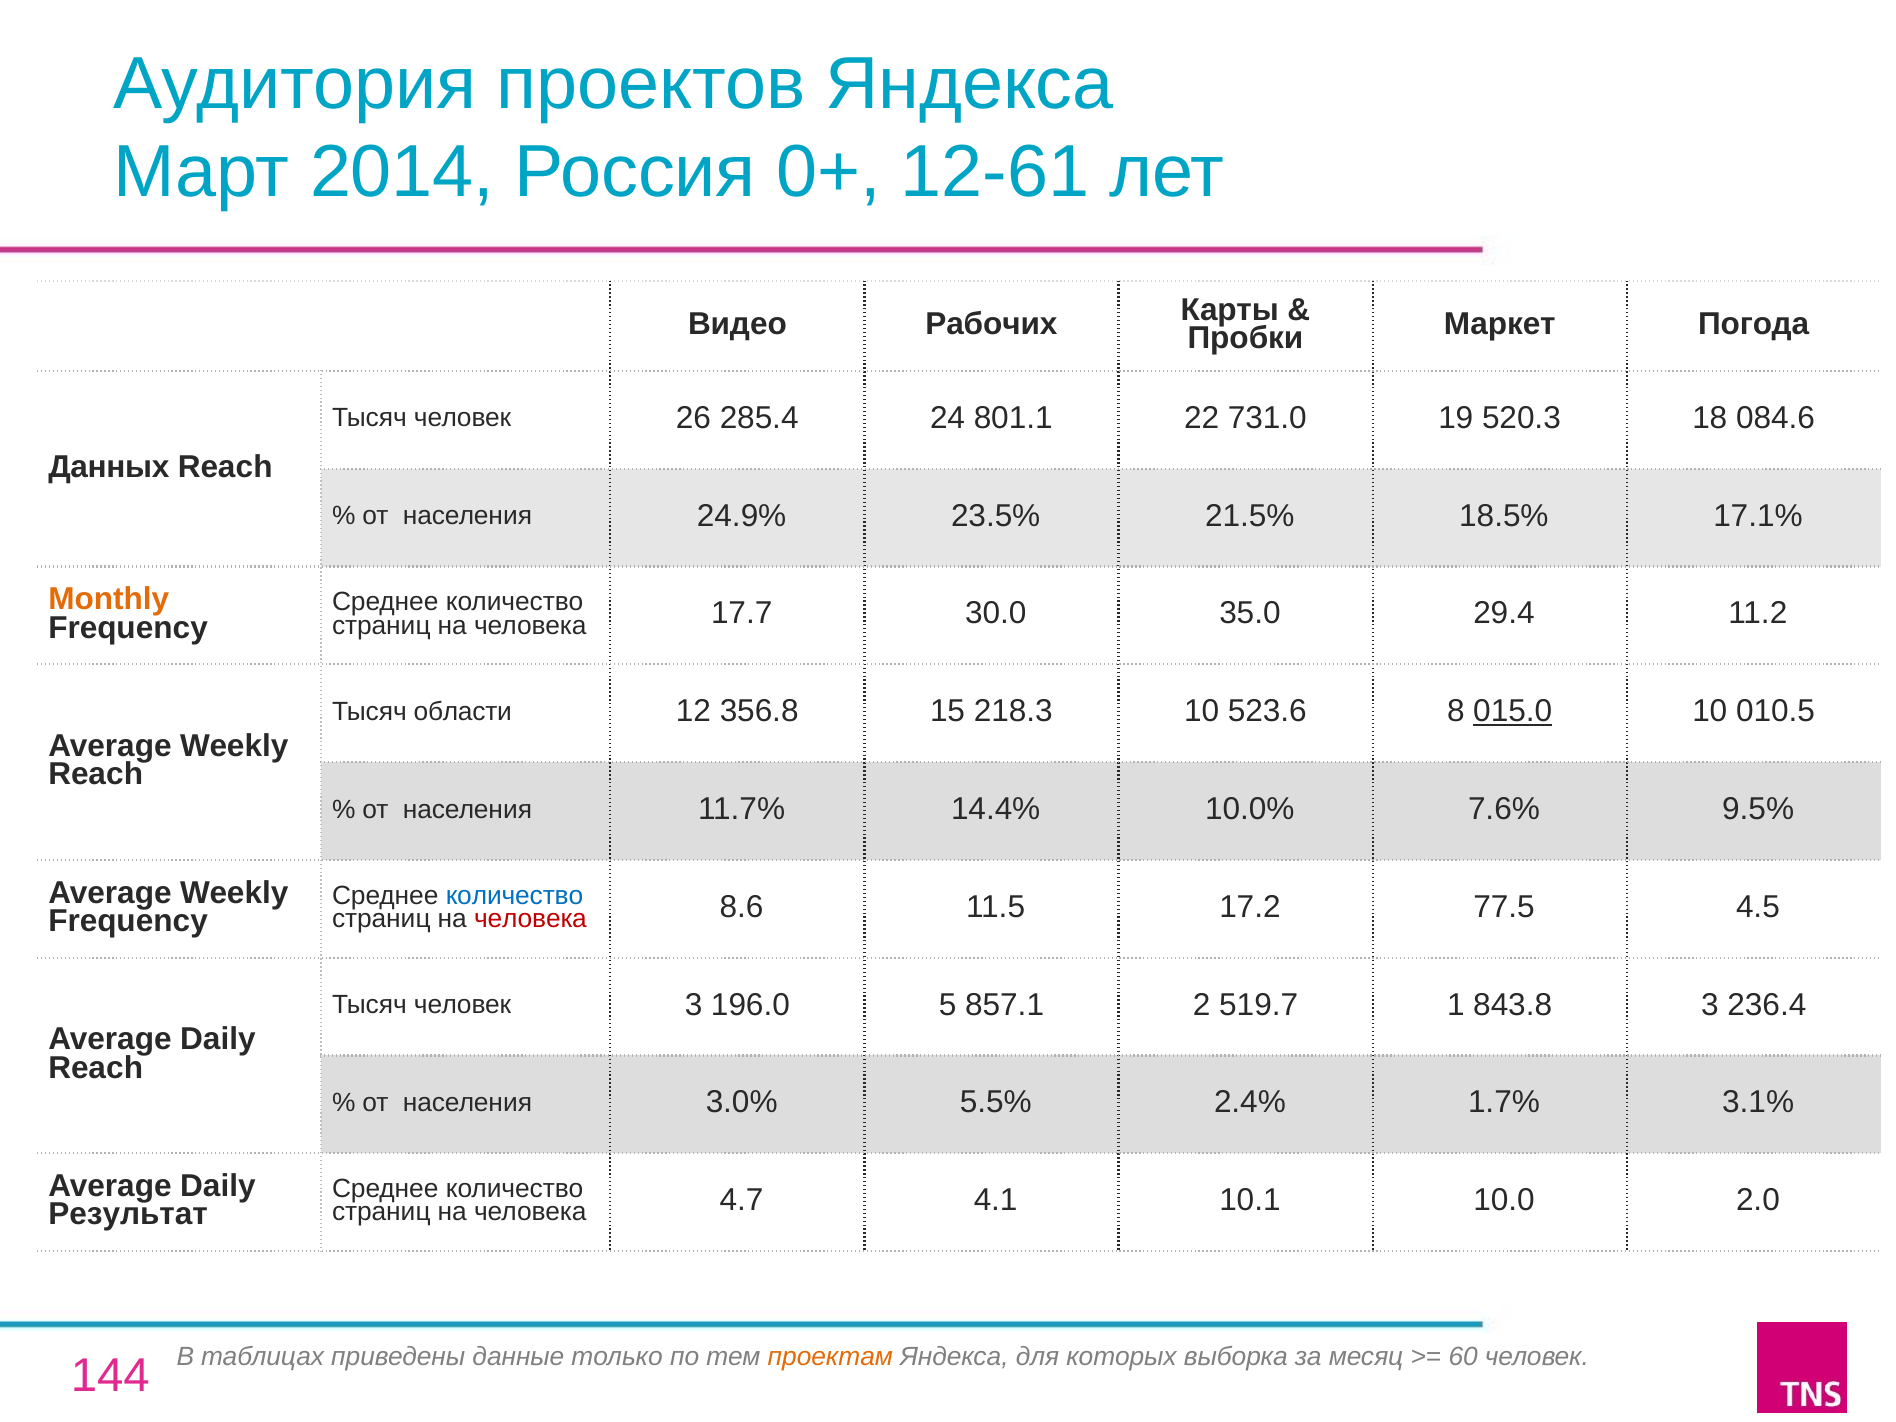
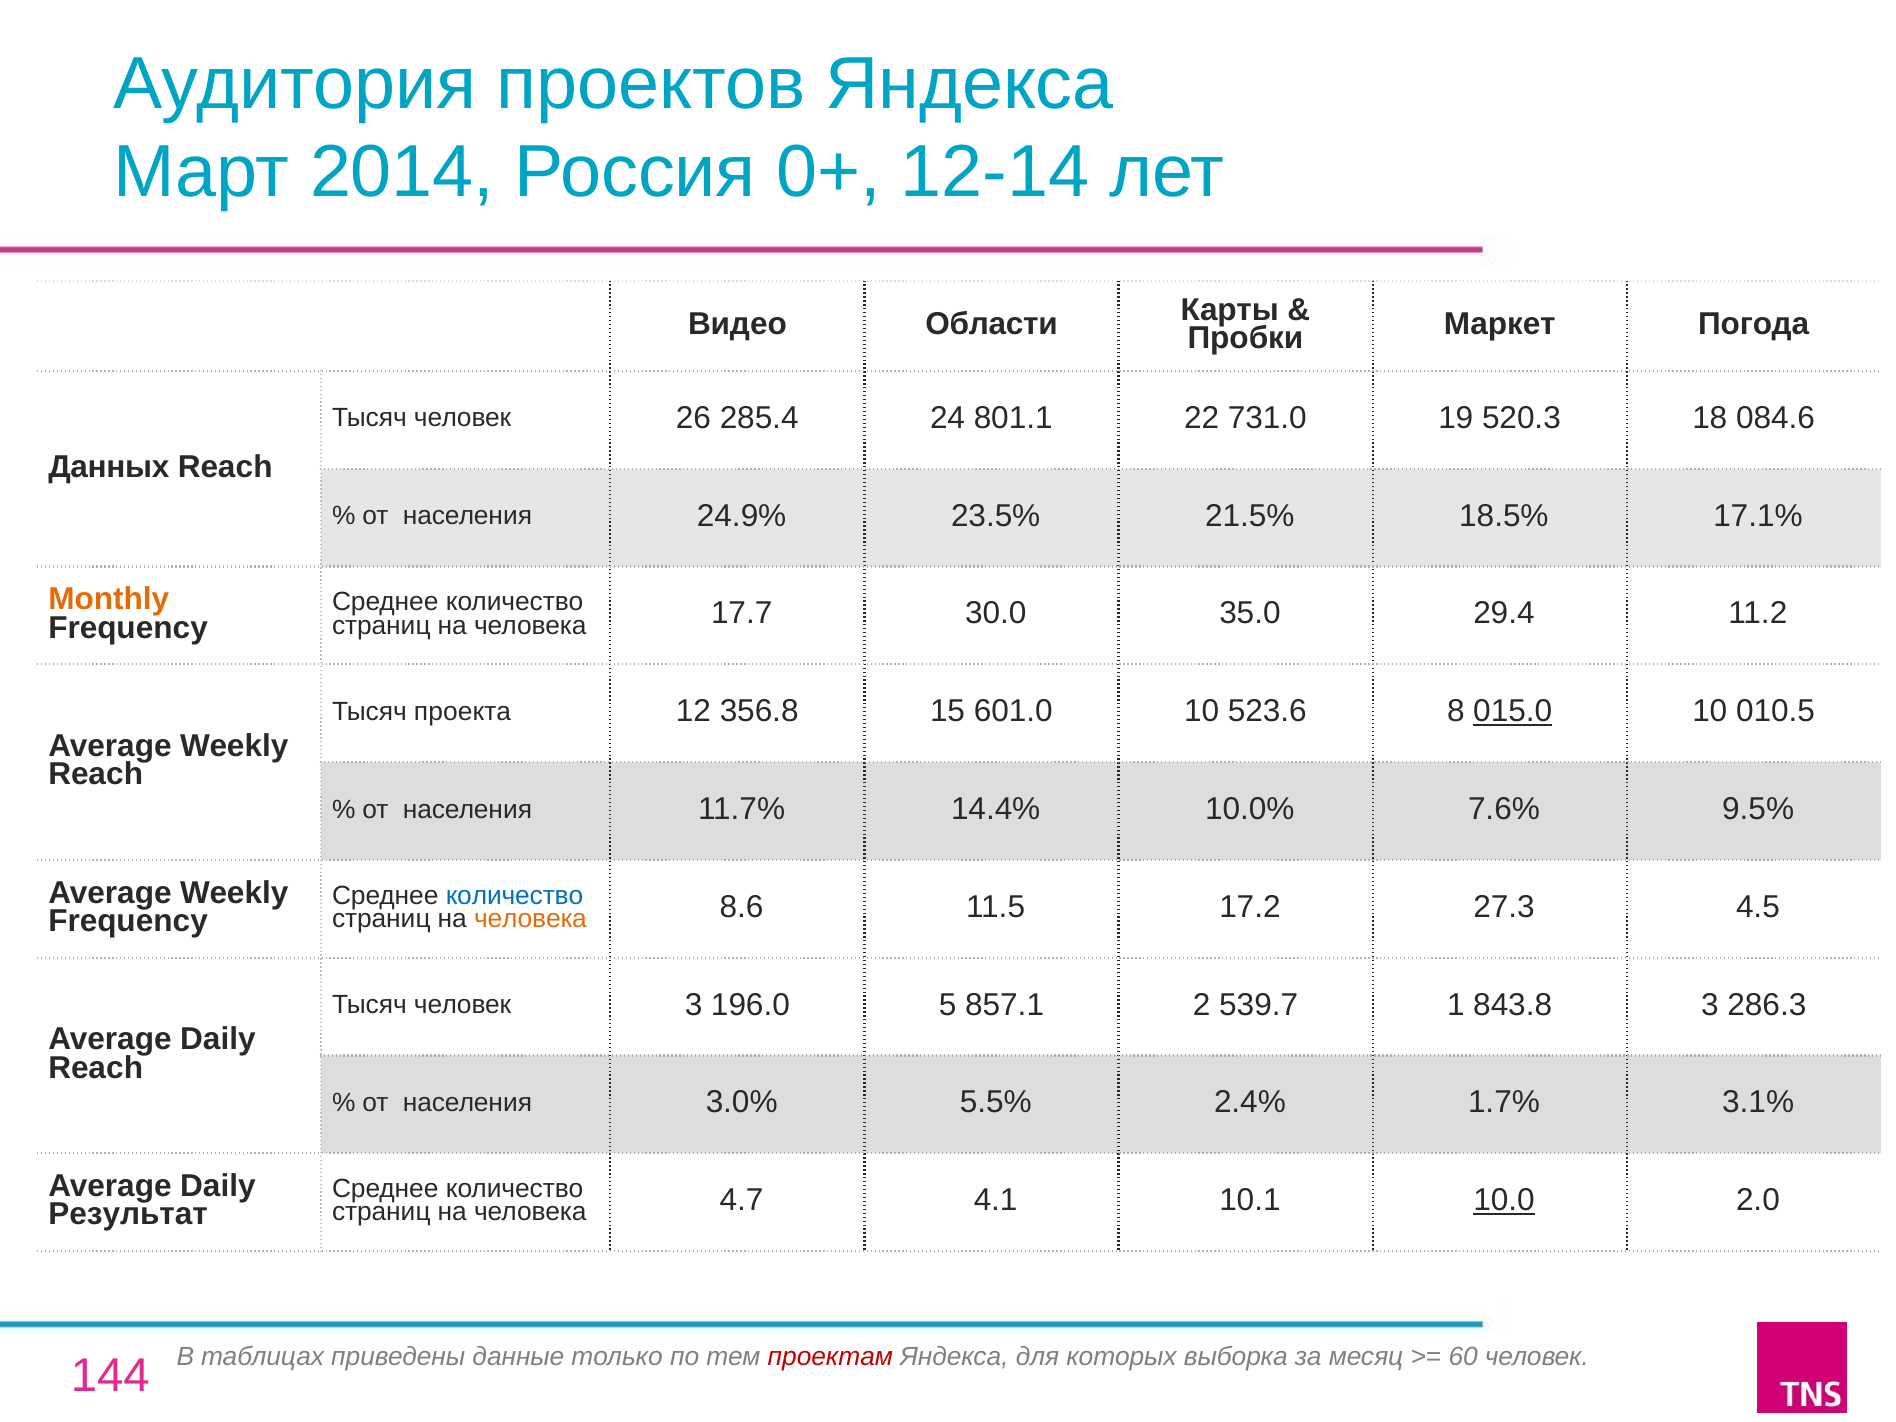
12-61: 12-61 -> 12-14
Рабочих: Рабочих -> Области
области: области -> проекта
218.3: 218.3 -> 601.0
человека at (530, 919) colour: red -> orange
77.5: 77.5 -> 27.3
519.7: 519.7 -> 539.7
236.4: 236.4 -> 286.3
10.0 underline: none -> present
проектам colour: orange -> red
